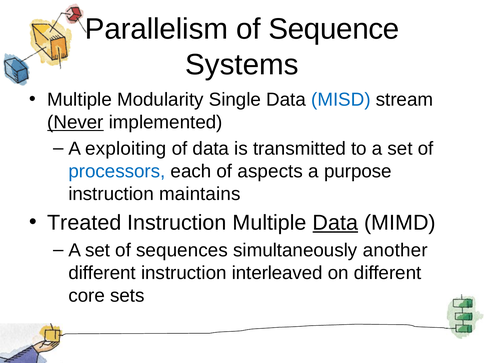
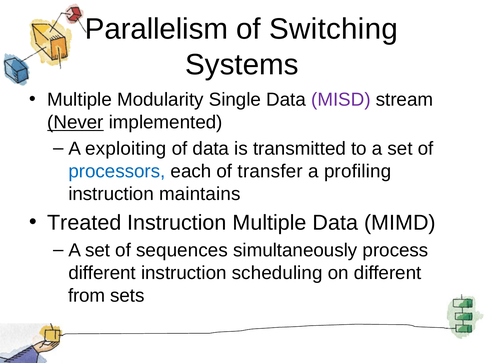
Sequence: Sequence -> Switching
MISD colour: blue -> purple
aspects: aspects -> transfer
purpose: purpose -> profiling
Data at (335, 223) underline: present -> none
another: another -> process
interleaved: interleaved -> scheduling
core: core -> from
